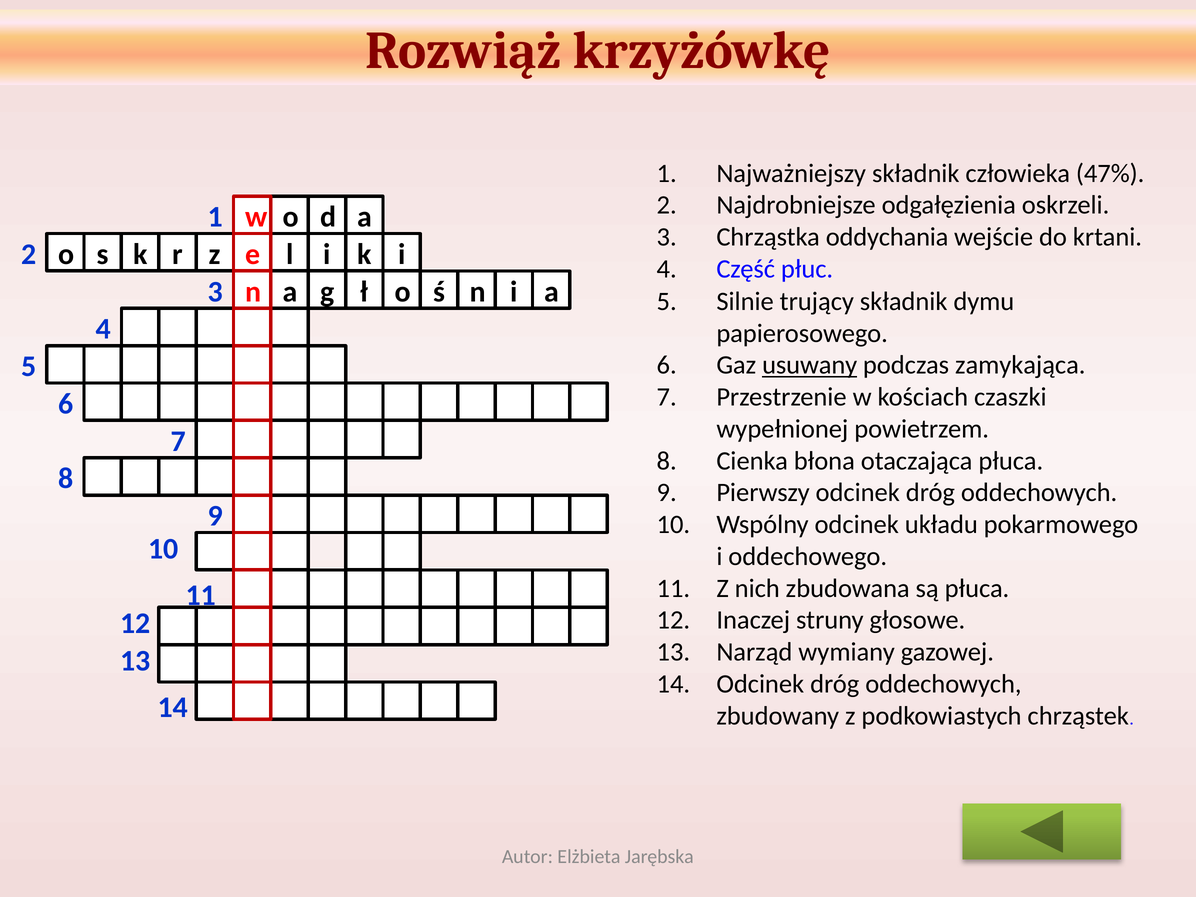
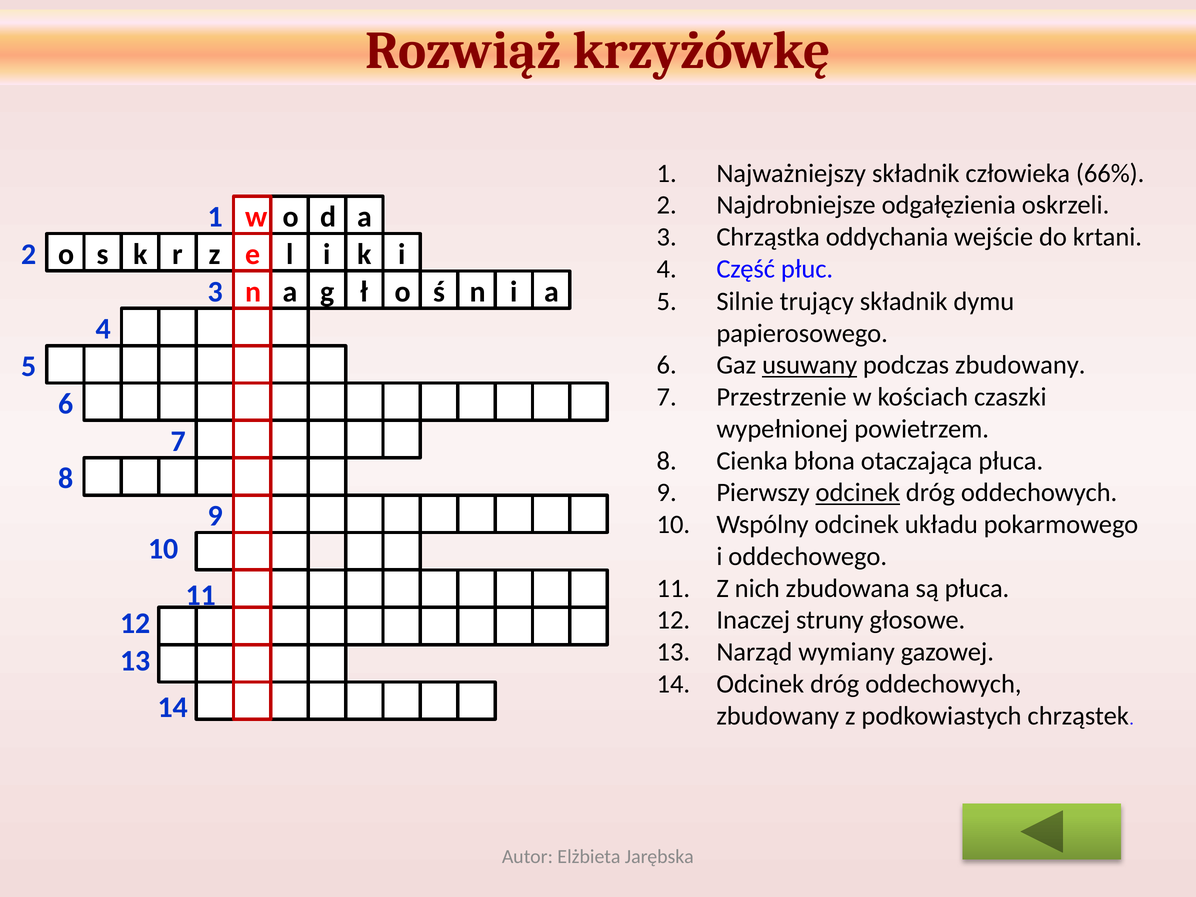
47%: 47% -> 66%
podczas zamykająca: zamykająca -> zbudowany
odcinek at (858, 493) underline: none -> present
